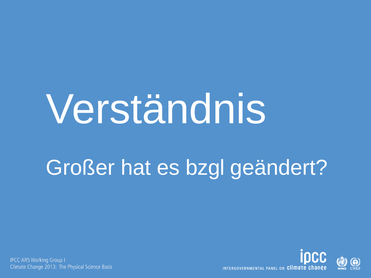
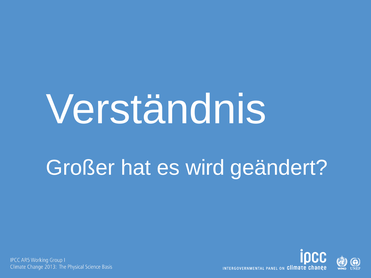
bzgl: bzgl -> wird
